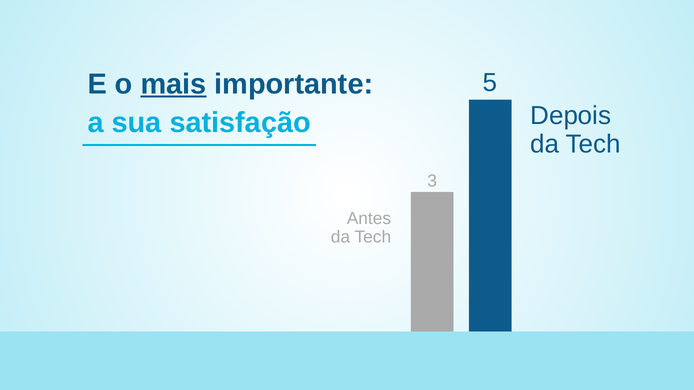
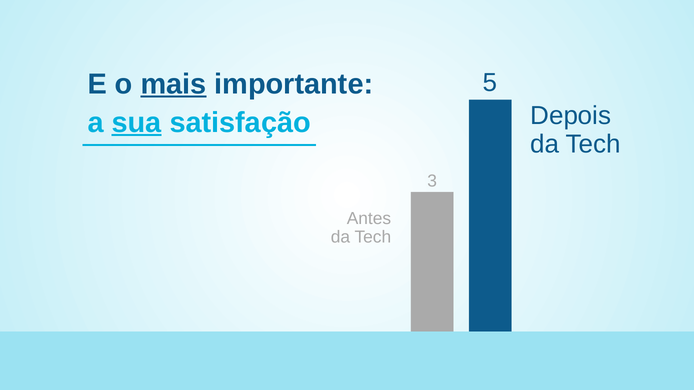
sua underline: none -> present
